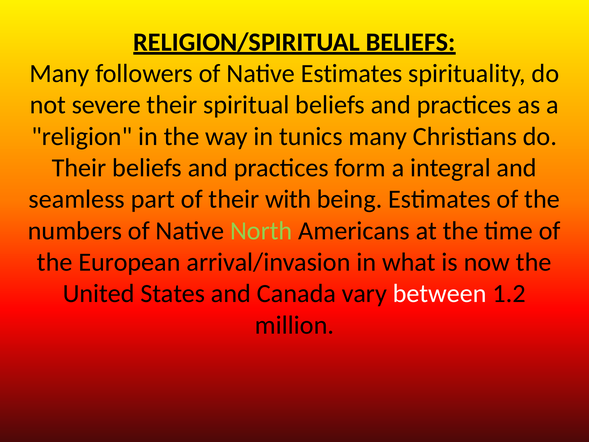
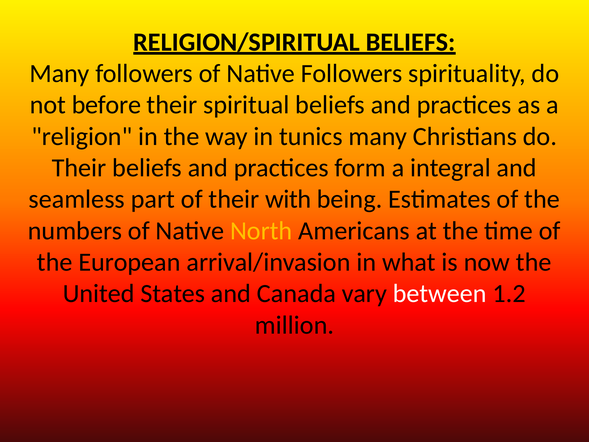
Native Estimates: Estimates -> Followers
severe: severe -> before
North colour: light green -> yellow
